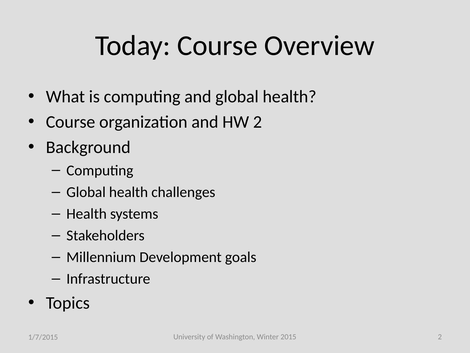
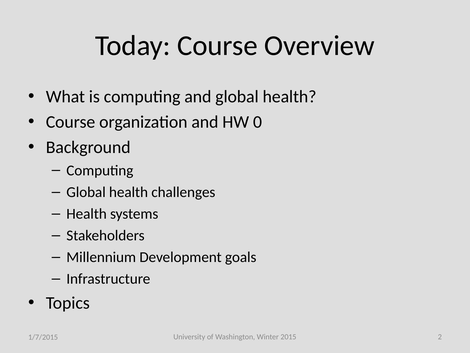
HW 2: 2 -> 0
